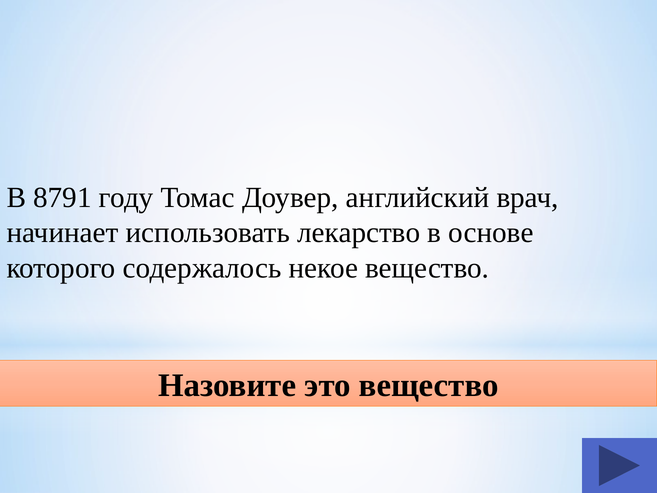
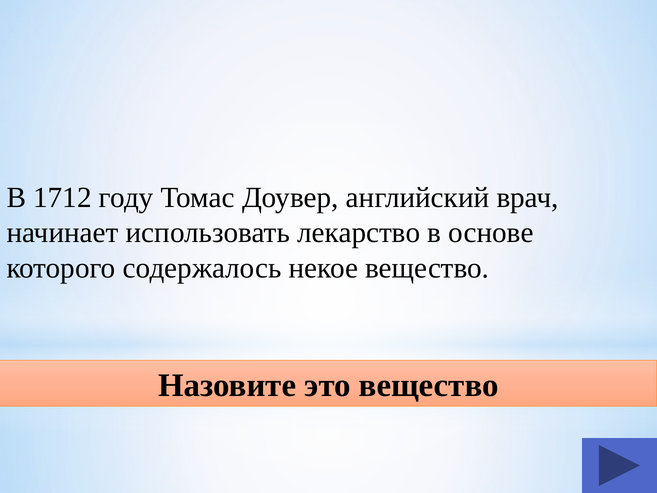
8791: 8791 -> 1712
